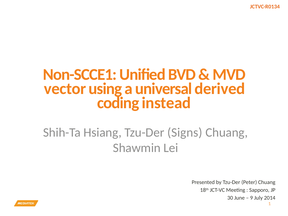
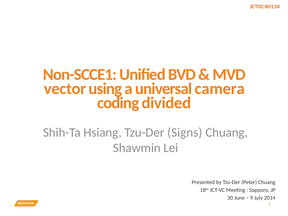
derived: derived -> camera
instead: instead -> divided
